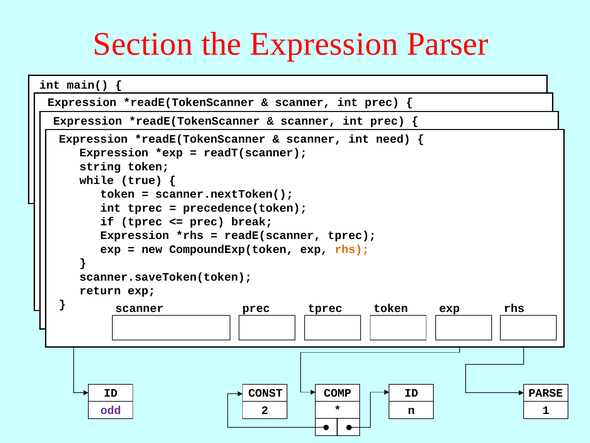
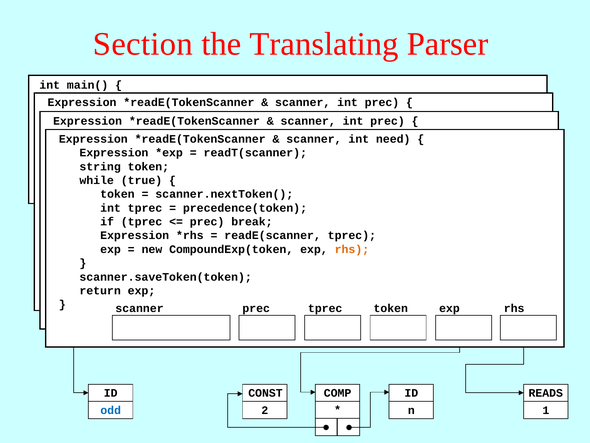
the Expression: Expression -> Translating
PARSE: PARSE -> READS
odd at (111, 410) colour: purple -> blue
